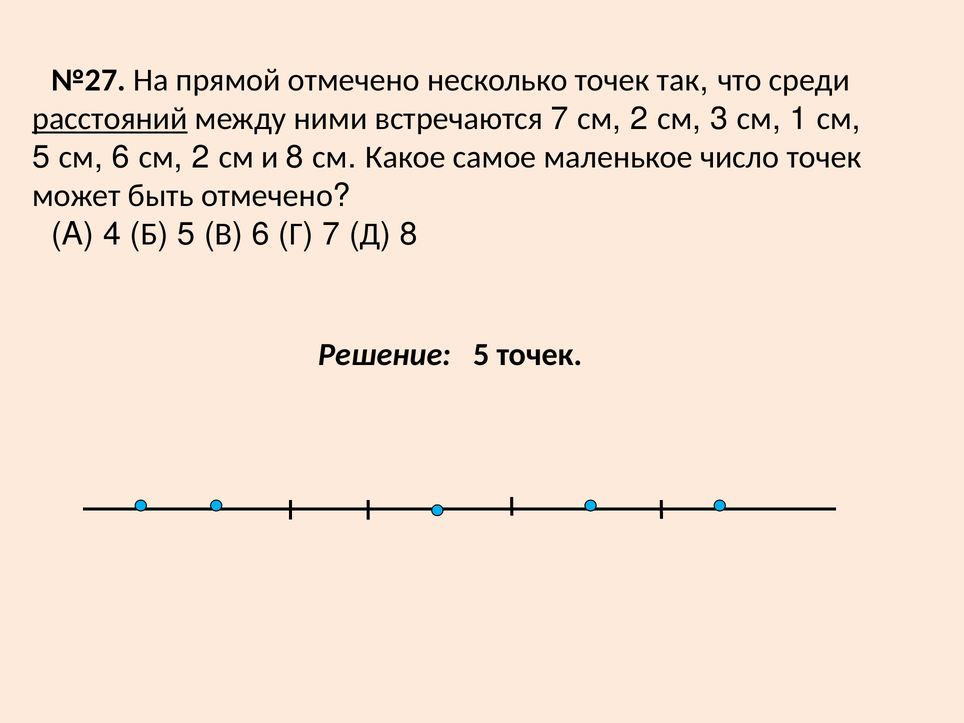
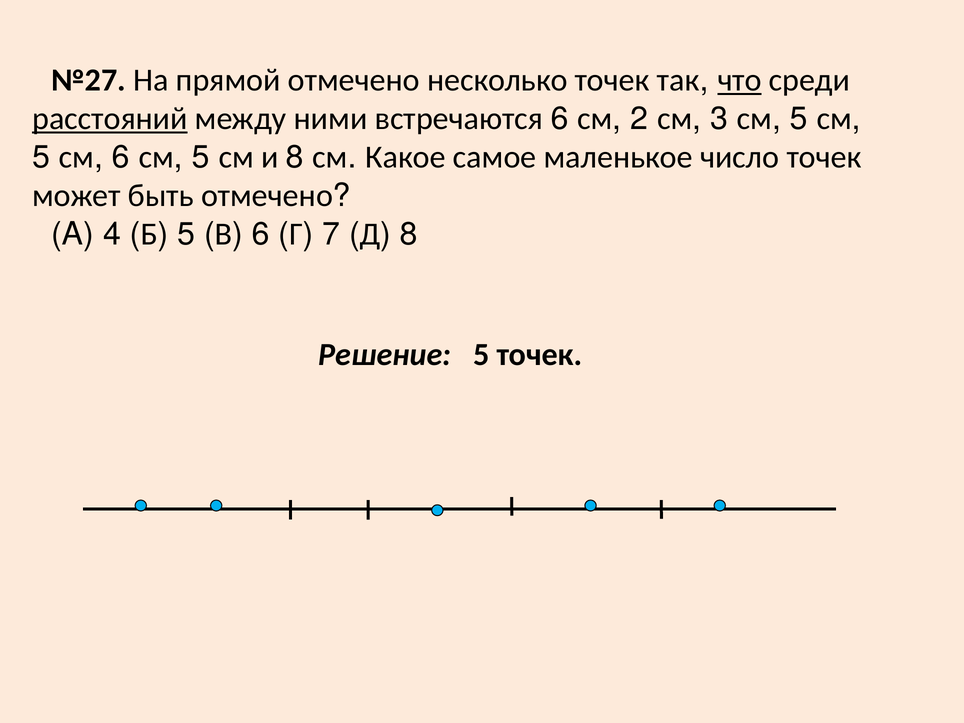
что underline: none -> present
встречаются 7: 7 -> 6
3 см 1: 1 -> 5
6 см 2: 2 -> 5
